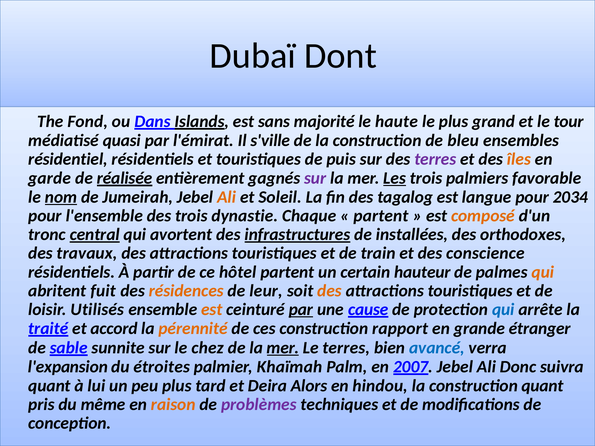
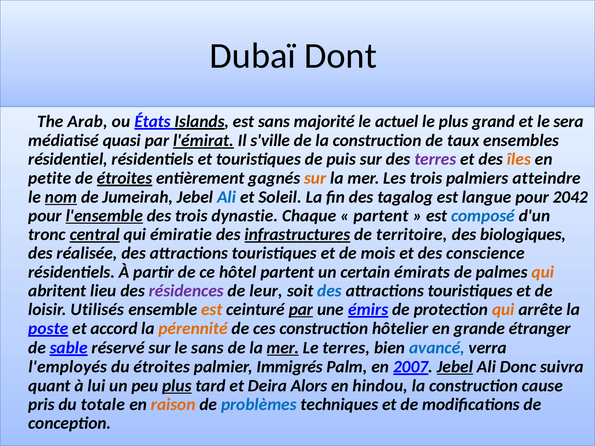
Fond: Fond -> Arab
Dans: Dans -> États
haute: haute -> actuel
tour: tour -> sera
l'émirat underline: none -> present
bleu: bleu -> taux
garde: garde -> petite
de réalisée: réalisée -> étroites
sur at (315, 178) colour: purple -> orange
Les underline: present -> none
favorable: favorable -> atteindre
Ali at (227, 197) colour: orange -> blue
2034: 2034 -> 2042
l'ensemble underline: none -> present
composé colour: orange -> blue
avortent: avortent -> émiratie
installées: installées -> territoire
orthodoxes: orthodoxes -> biologiques
travaux: travaux -> réalisée
train: train -> mois
hauteur: hauteur -> émirats
fuit: fuit -> lieu
résidences colour: orange -> purple
des at (330, 291) colour: orange -> blue
cause: cause -> émirs
qui at (503, 310) colour: blue -> orange
traité: traité -> poste
rapport: rapport -> hôtelier
sunnite: sunnite -> réservé
le chez: chez -> sans
l'expansion: l'expansion -> l'employés
Khaïmah: Khaïmah -> Immigrés
Jebel at (455, 367) underline: none -> present
plus at (177, 386) underline: none -> present
construction quant: quant -> cause
même: même -> totale
problèmes colour: purple -> blue
